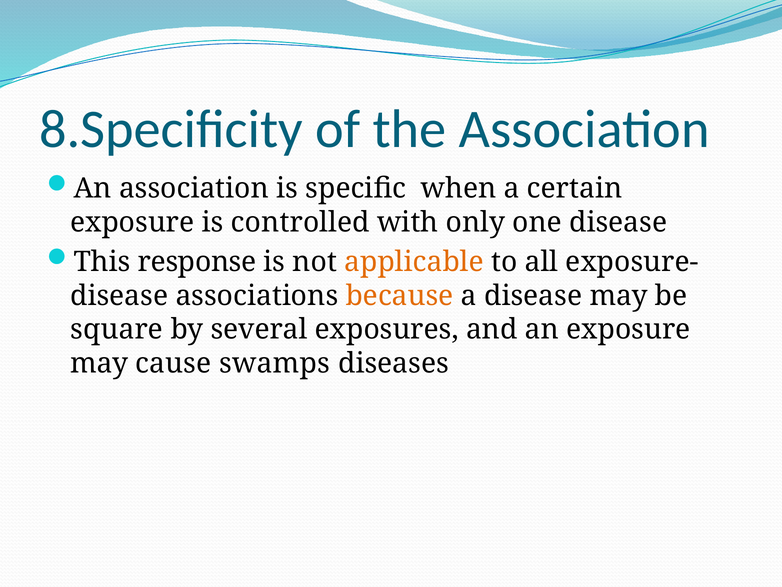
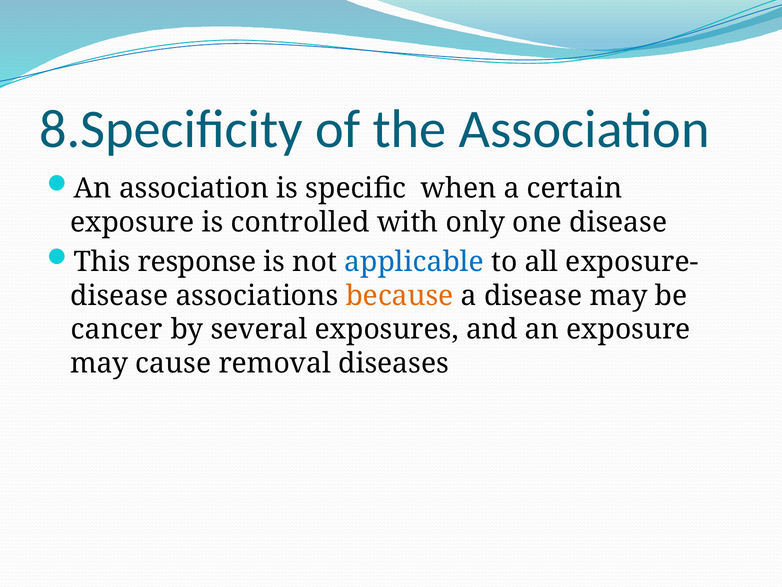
applicable colour: orange -> blue
square: square -> cancer
swamps: swamps -> removal
